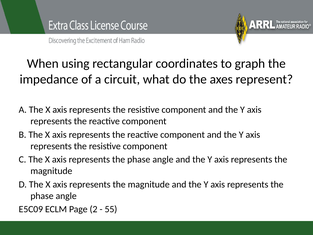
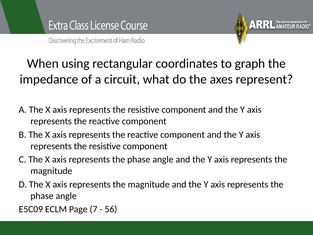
2: 2 -> 7
55: 55 -> 56
